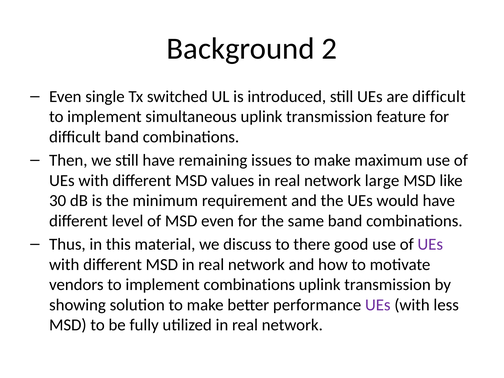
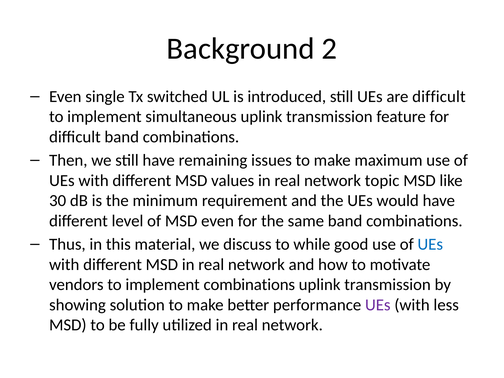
large: large -> topic
there: there -> while
UEs at (430, 244) colour: purple -> blue
